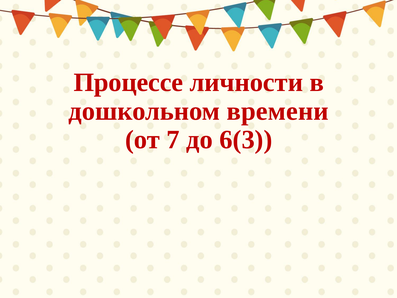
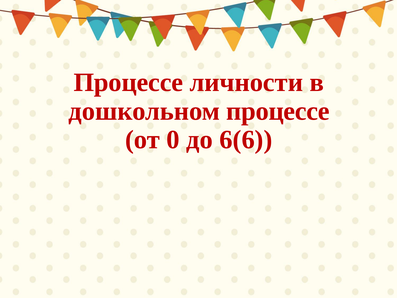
дошкольном времени: времени -> процессе
7: 7 -> 0
6(3: 6(3 -> 6(6
